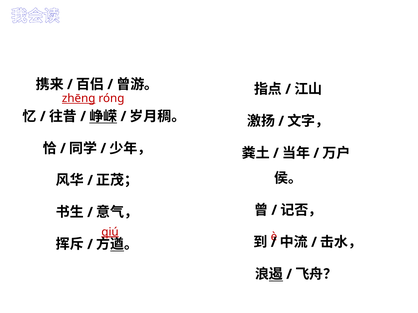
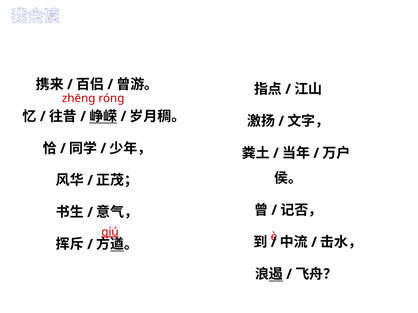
zhēng underline: present -> none
